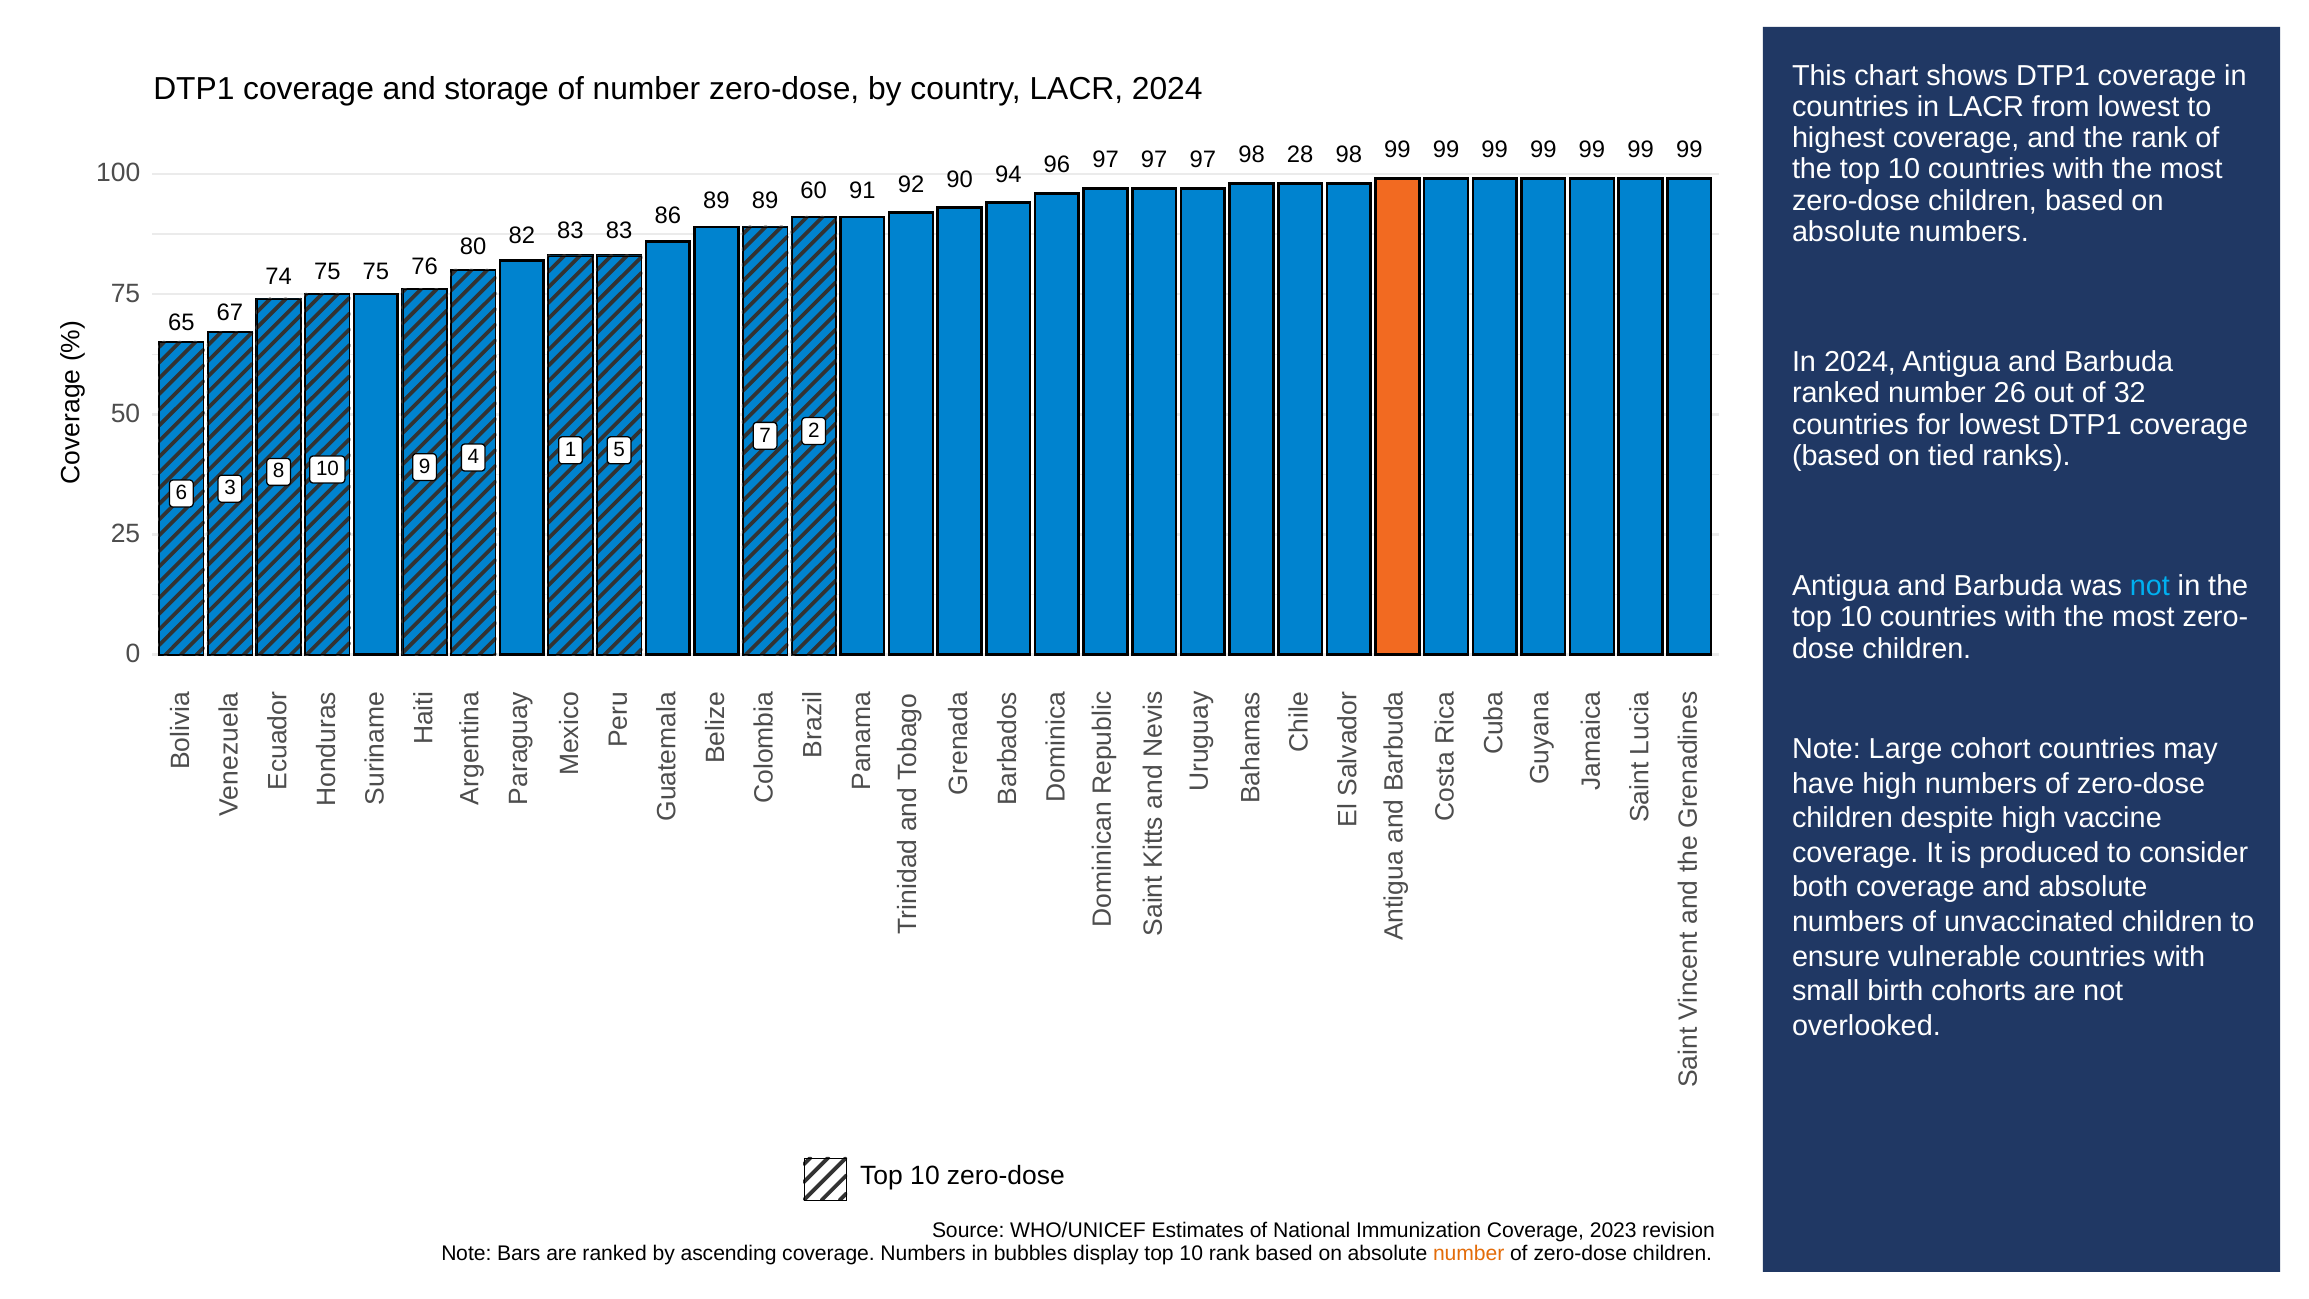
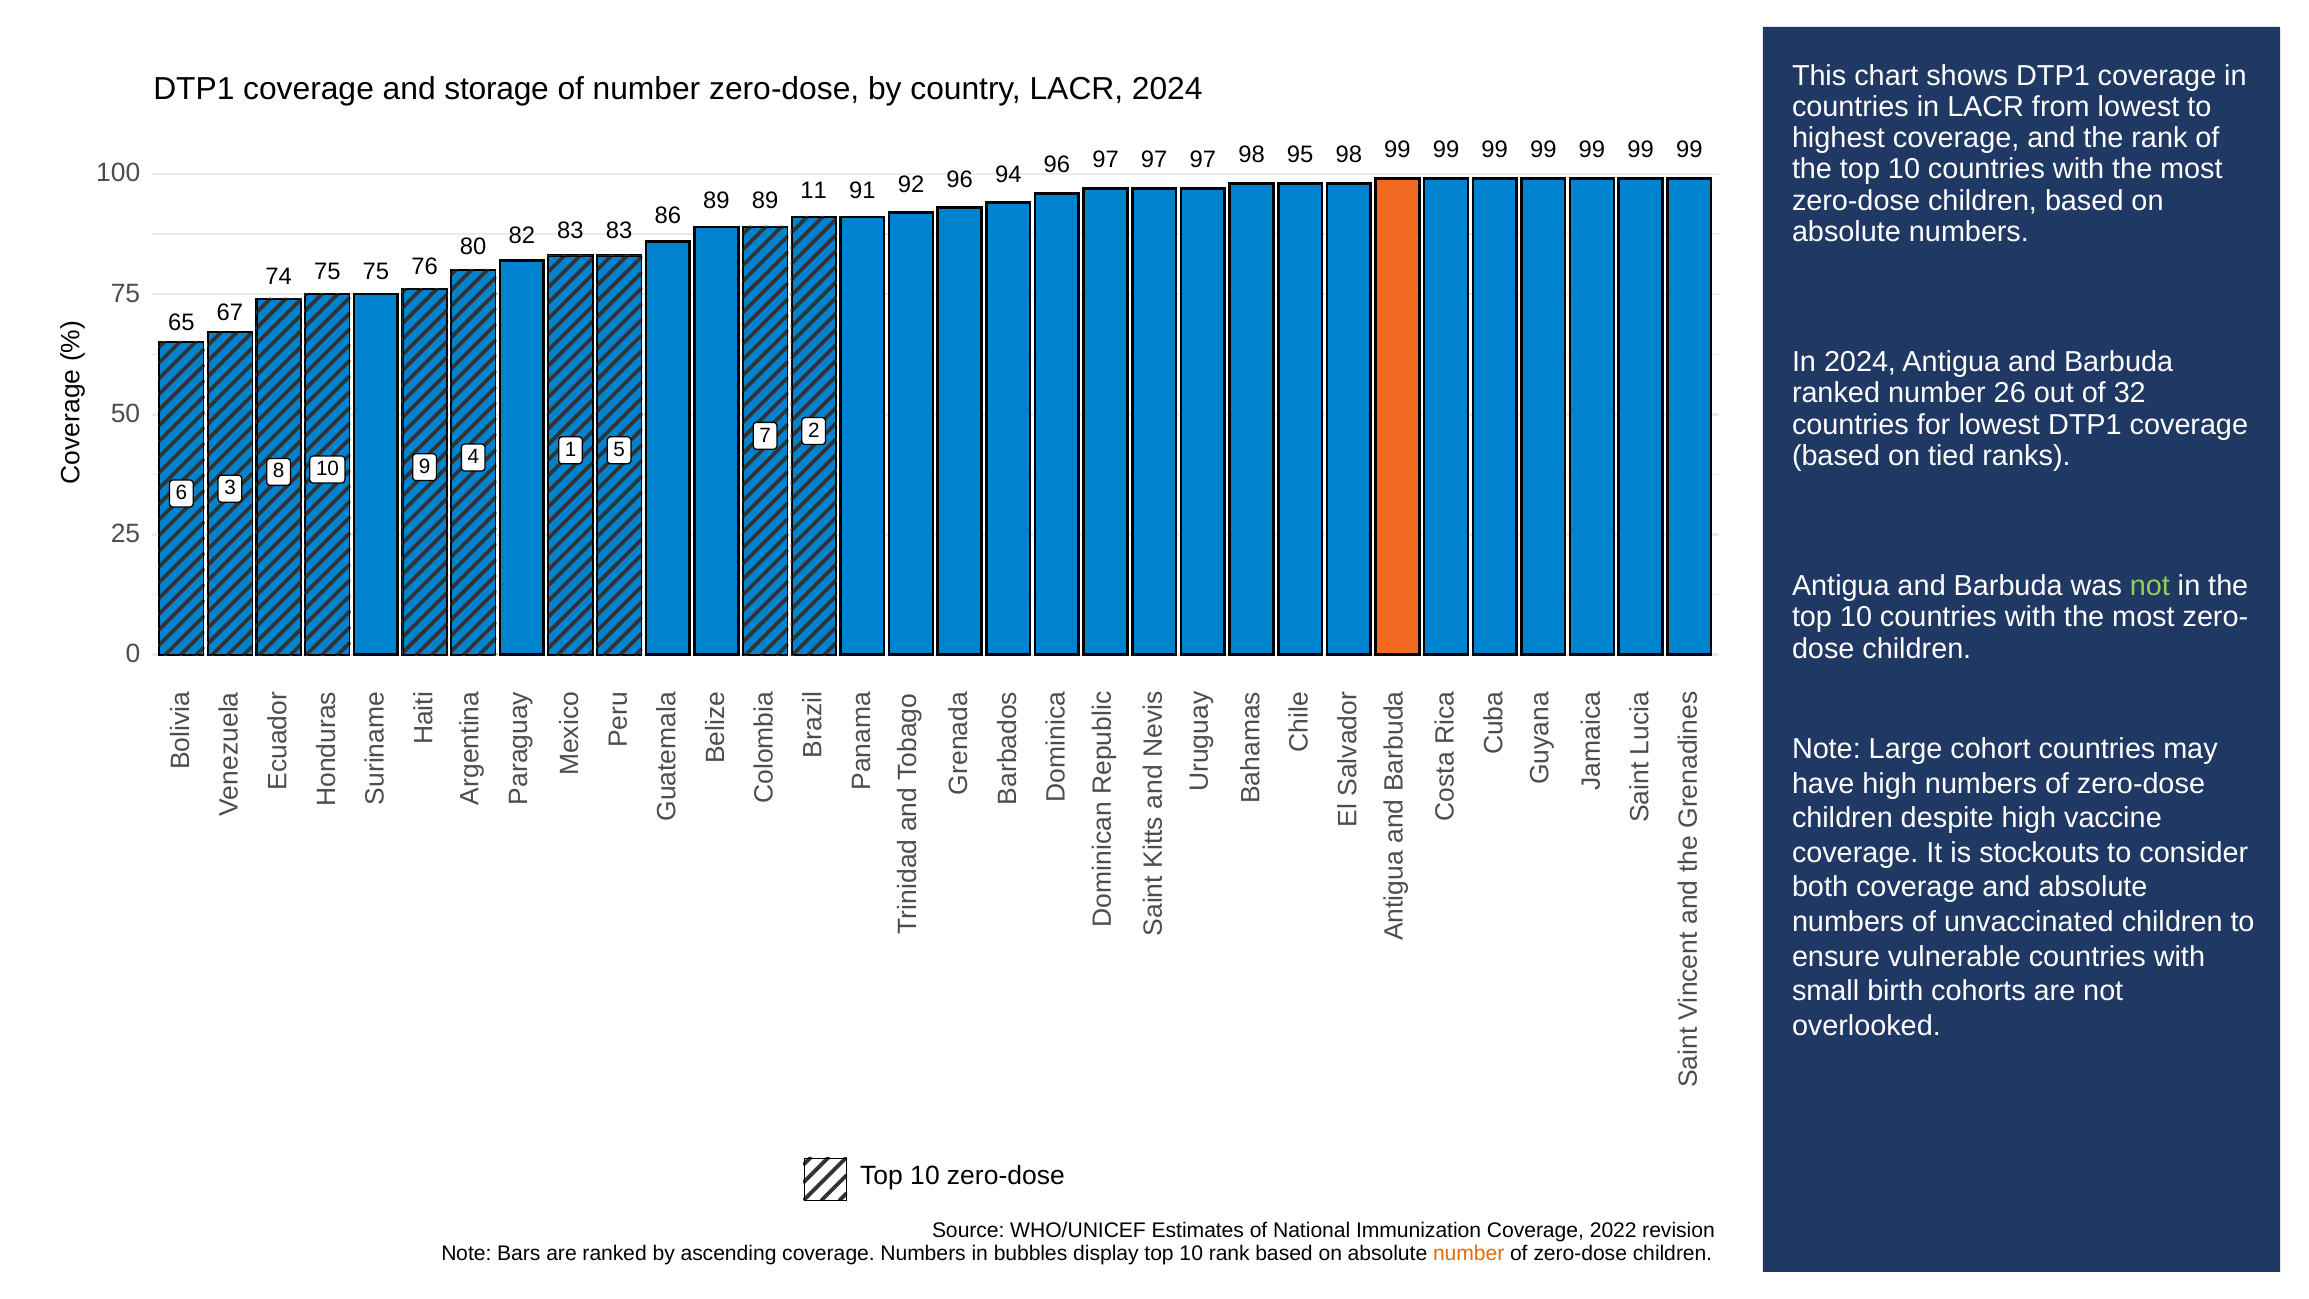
28: 28 -> 95
60: 60 -> 11
92 90: 90 -> 96
not at (2150, 586) colour: light blue -> light green
produced: produced -> stockouts
2023: 2023 -> 2022
